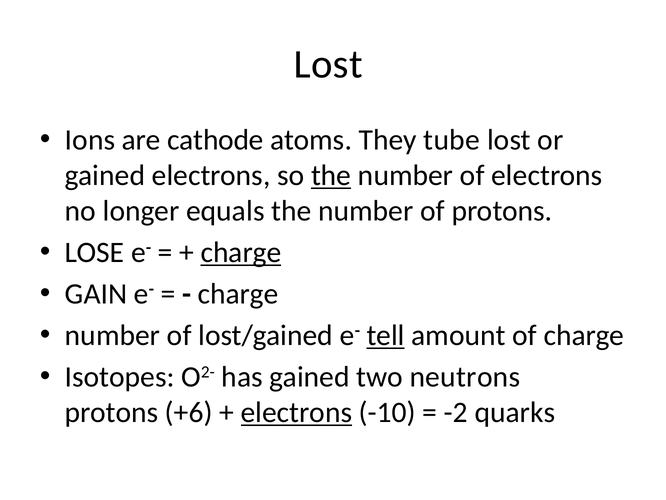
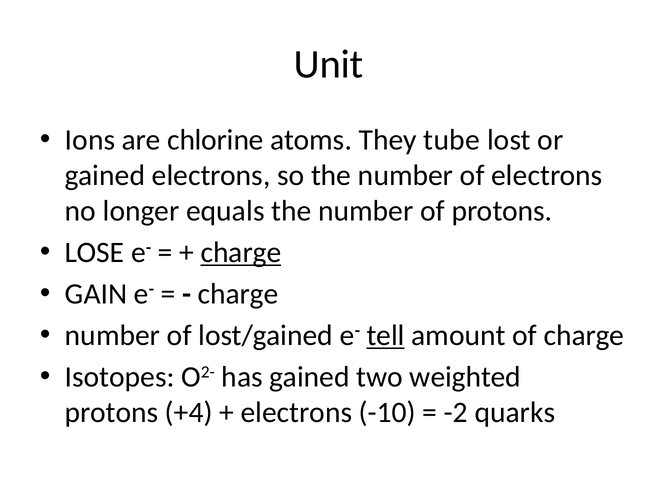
Lost at (328, 64): Lost -> Unit
cathode: cathode -> chlorine
the at (331, 175) underline: present -> none
neutrons: neutrons -> weighted
+6: +6 -> +4
electrons at (296, 412) underline: present -> none
